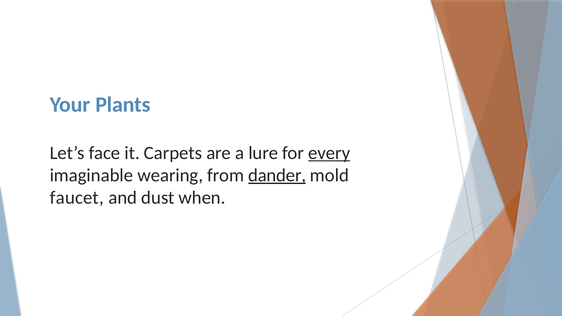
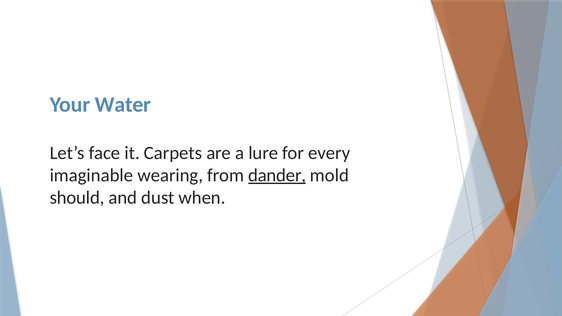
Plants: Plants -> Water
every underline: present -> none
faucet: faucet -> should
